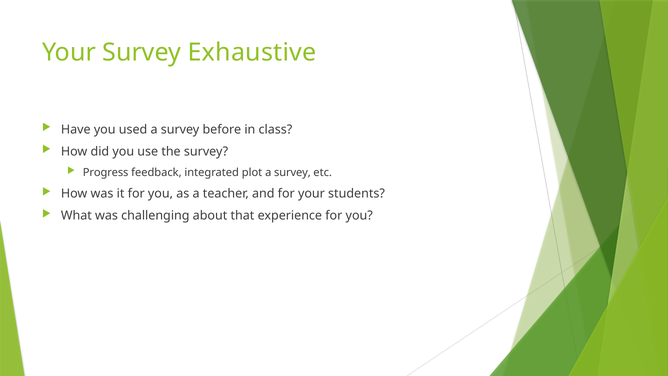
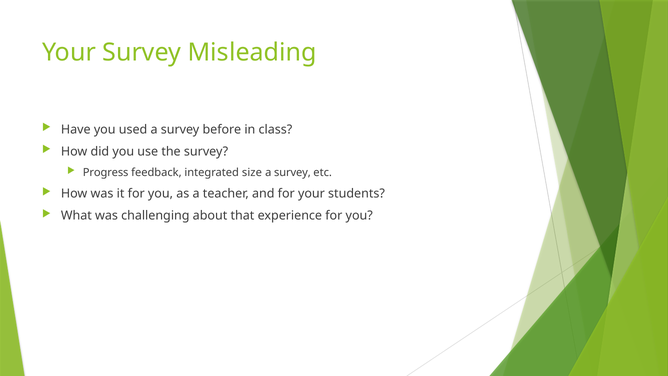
Exhaustive: Exhaustive -> Misleading
plot: plot -> size
